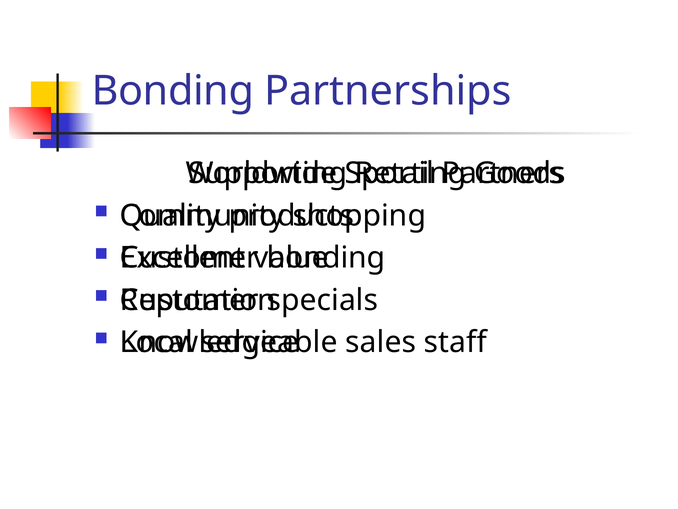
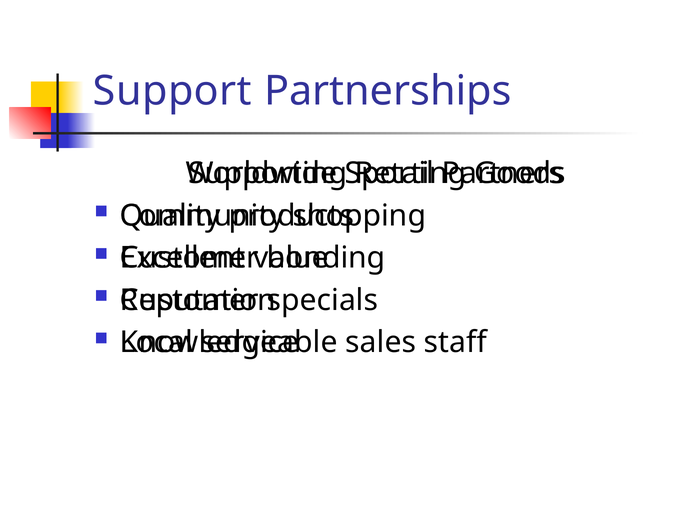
Bonding at (173, 91): Bonding -> Support
